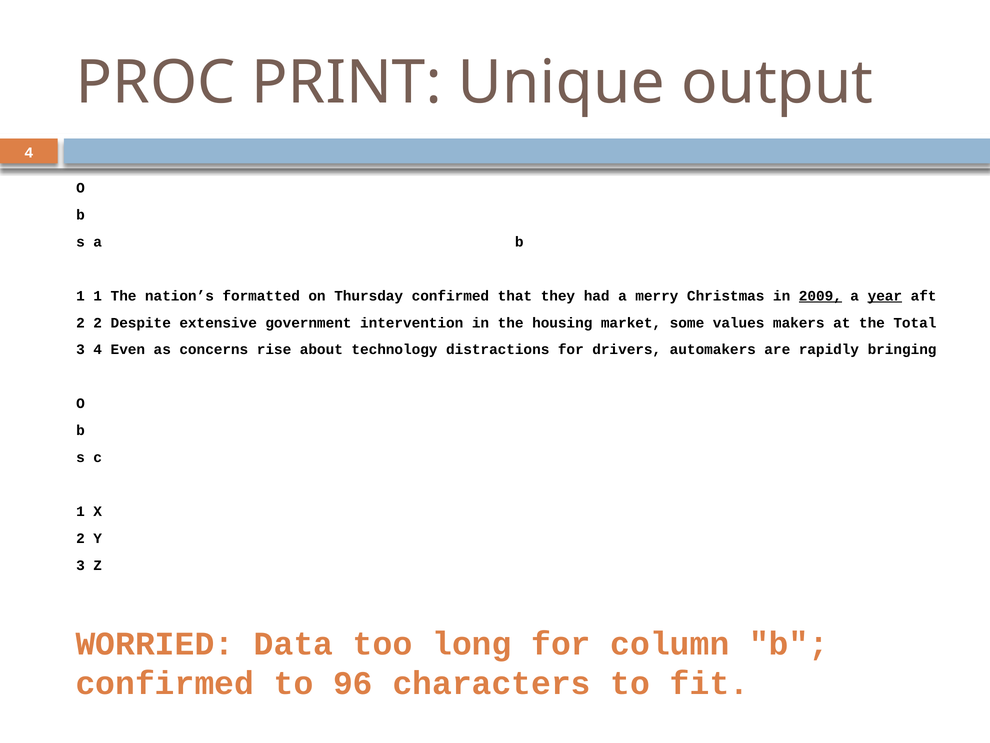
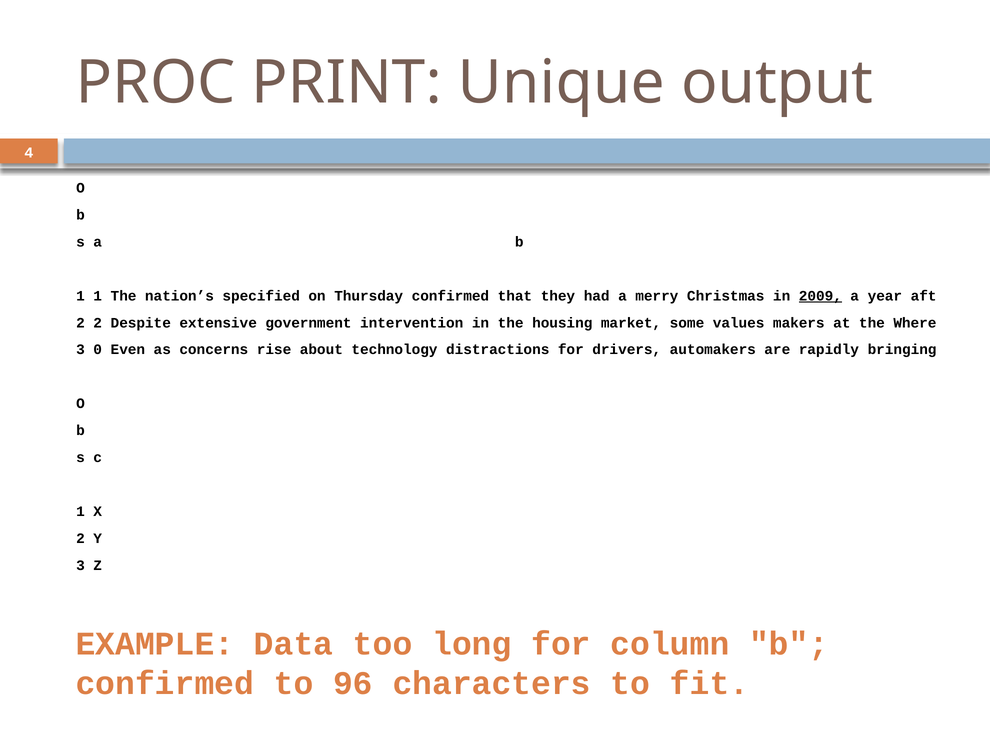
formatted: formatted -> specified
year underline: present -> none
Total: Total -> Where
3 4: 4 -> 0
WORRIED: WORRIED -> EXAMPLE
